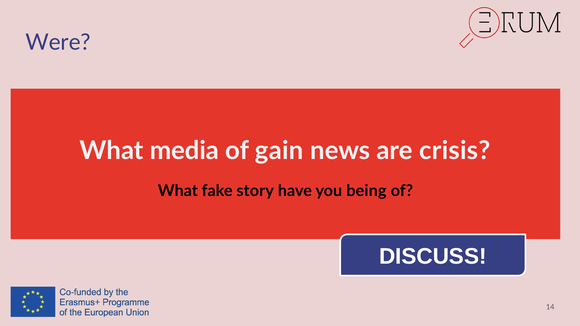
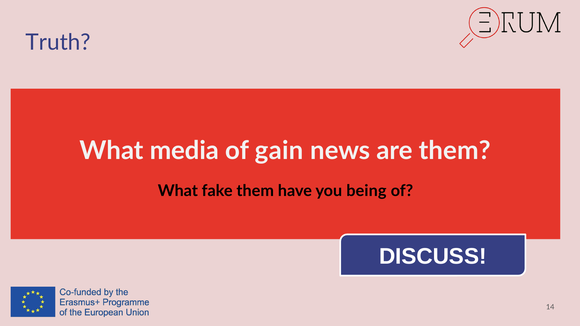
Were: Were -> Truth
are crisis: crisis -> them
fake story: story -> them
